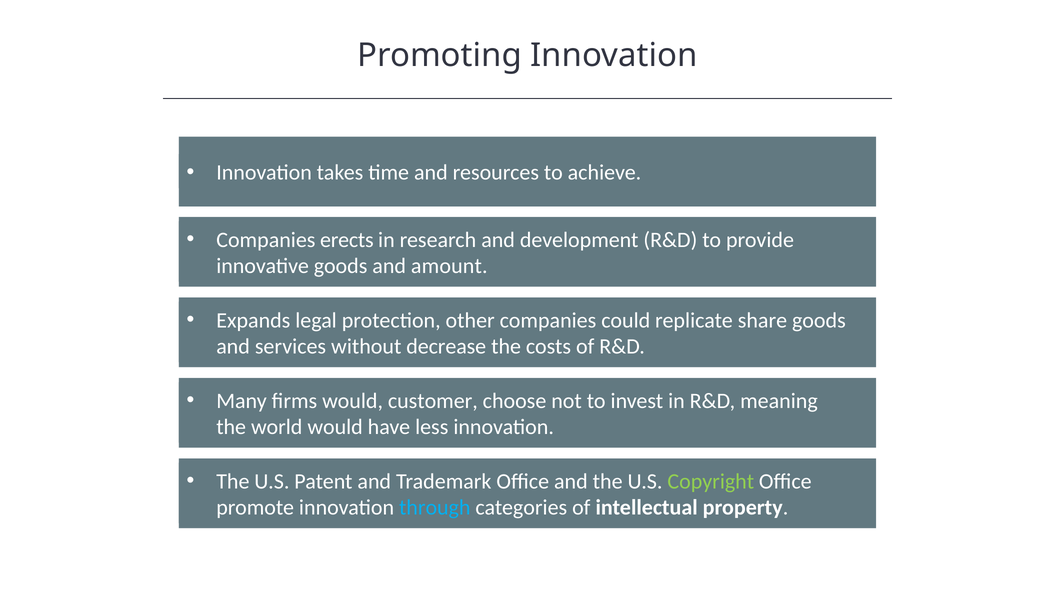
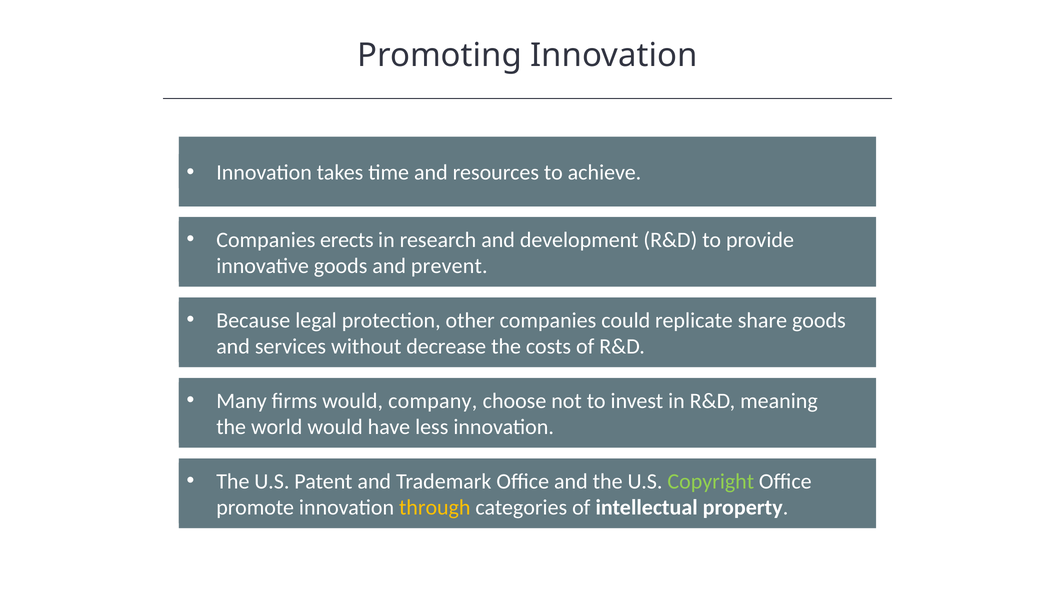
amount: amount -> prevent
Expands: Expands -> Because
customer: customer -> company
through colour: light blue -> yellow
